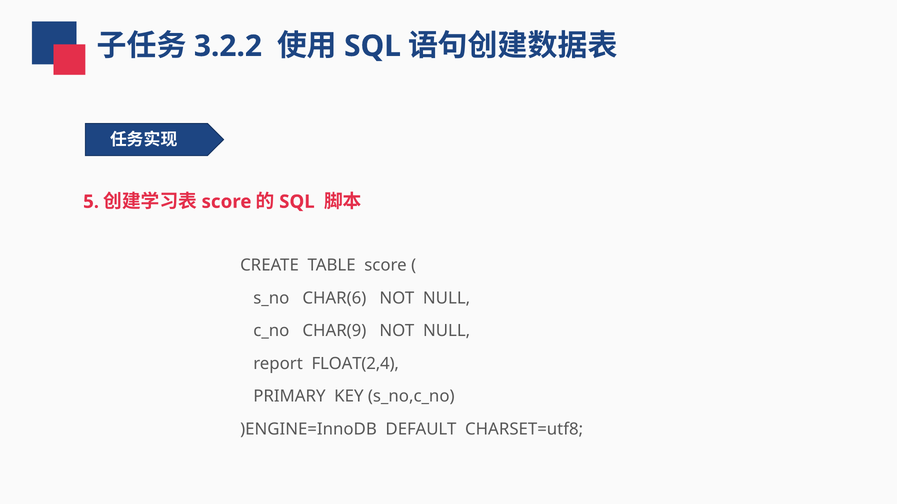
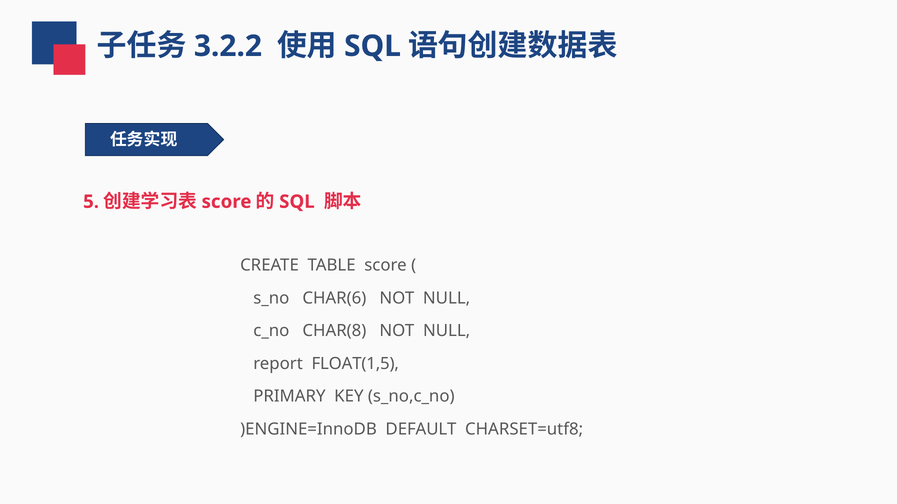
CHAR(9: CHAR(9 -> CHAR(8
FLOAT(2,4: FLOAT(2,4 -> FLOAT(1,5
